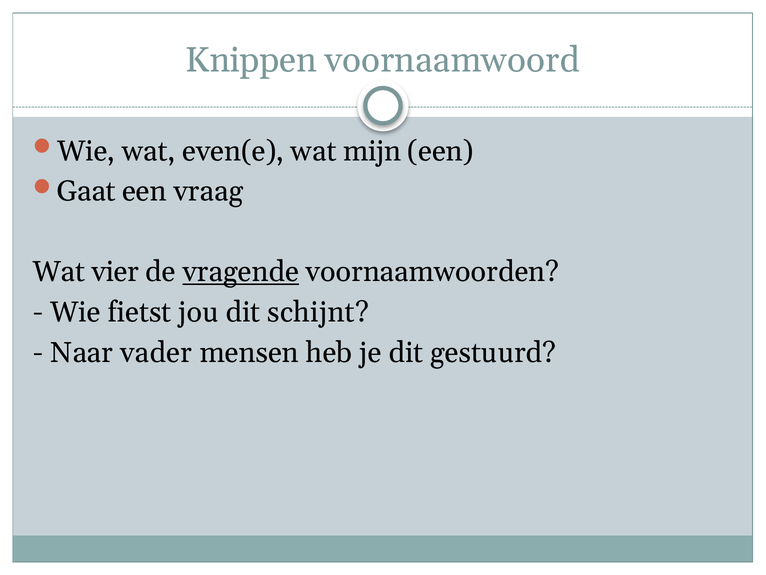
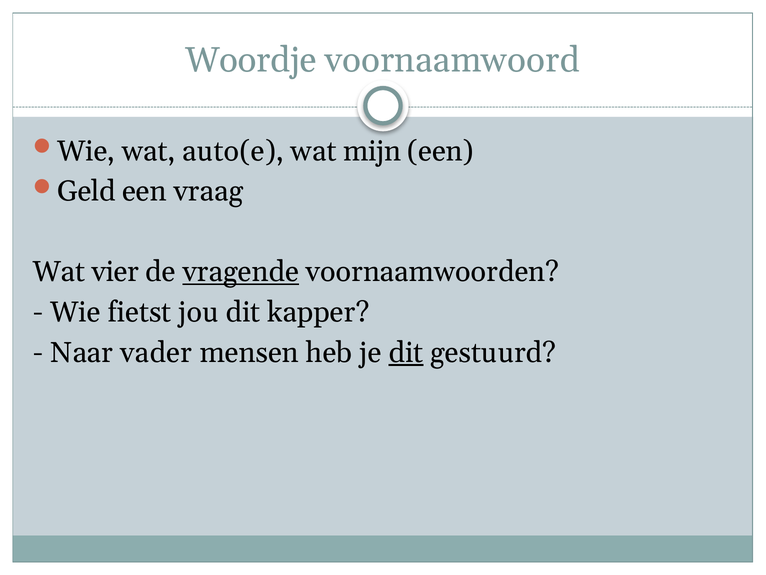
Knippen: Knippen -> Woordje
even(e: even(e -> auto(e
Gaat: Gaat -> Geld
schijnt: schijnt -> kapper
dit at (406, 352) underline: none -> present
